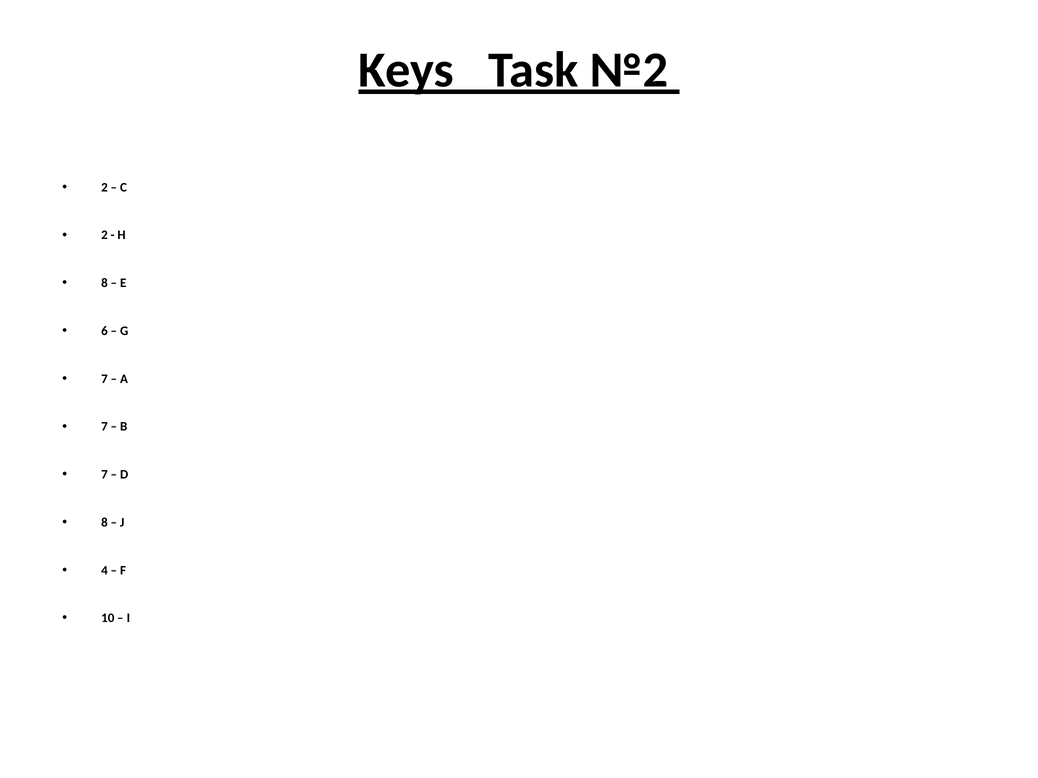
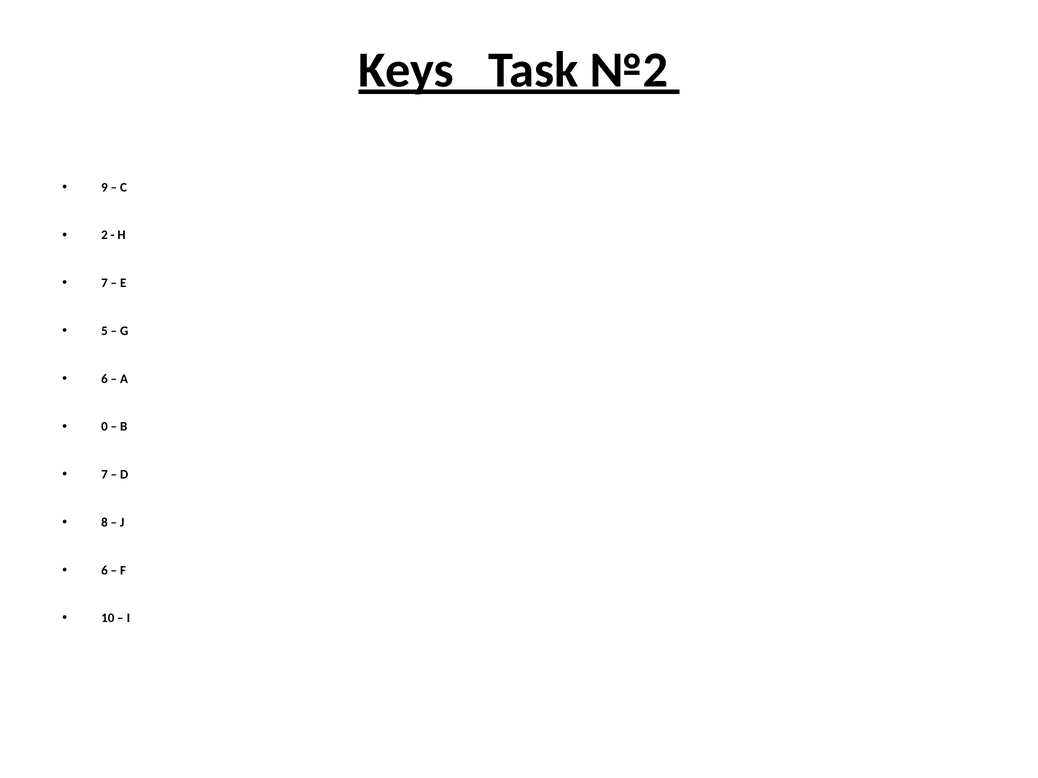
2 at (105, 187): 2 -> 9
8 at (105, 283): 8 -> 7
6: 6 -> 5
7 at (105, 379): 7 -> 6
7 at (105, 427): 7 -> 0
4 at (105, 571): 4 -> 6
